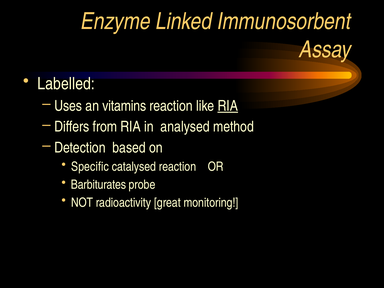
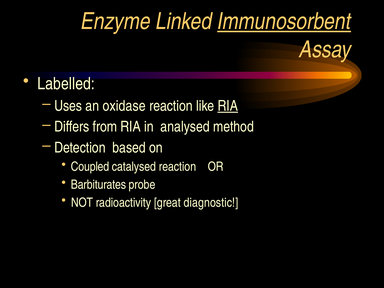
Immunosorbent underline: none -> present
vitamins: vitamins -> oxidase
Specific: Specific -> Coupled
monitoring: monitoring -> diagnostic
